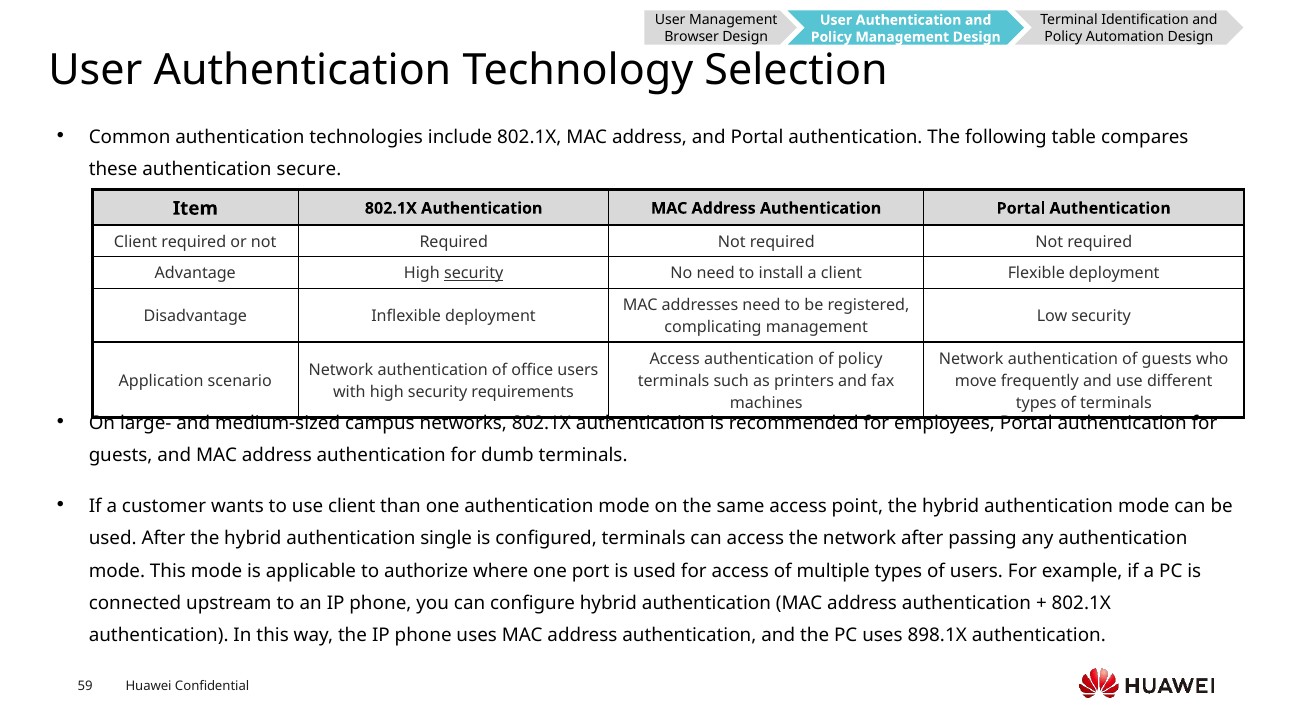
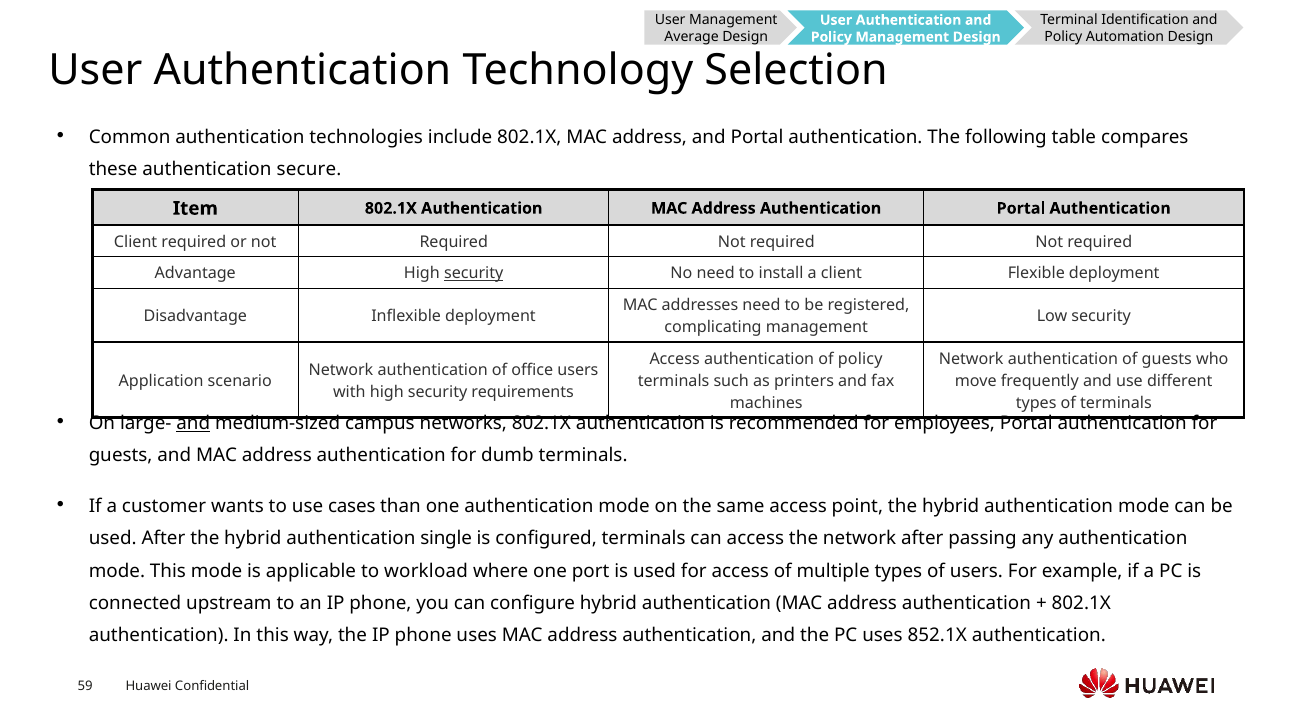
Browser: Browser -> Average
and at (193, 423) underline: none -> present
use client: client -> cases
authorize: authorize -> workload
898.1X: 898.1X -> 852.1X
